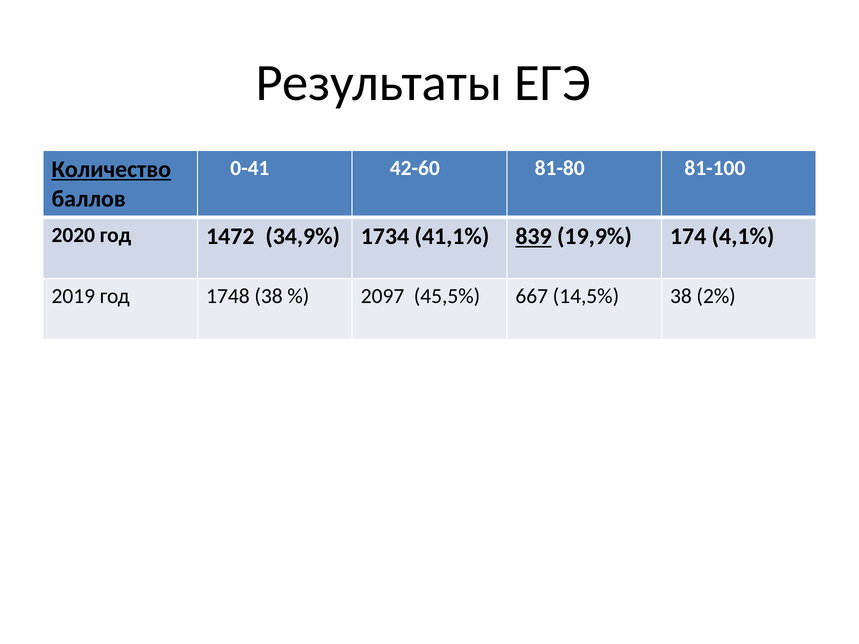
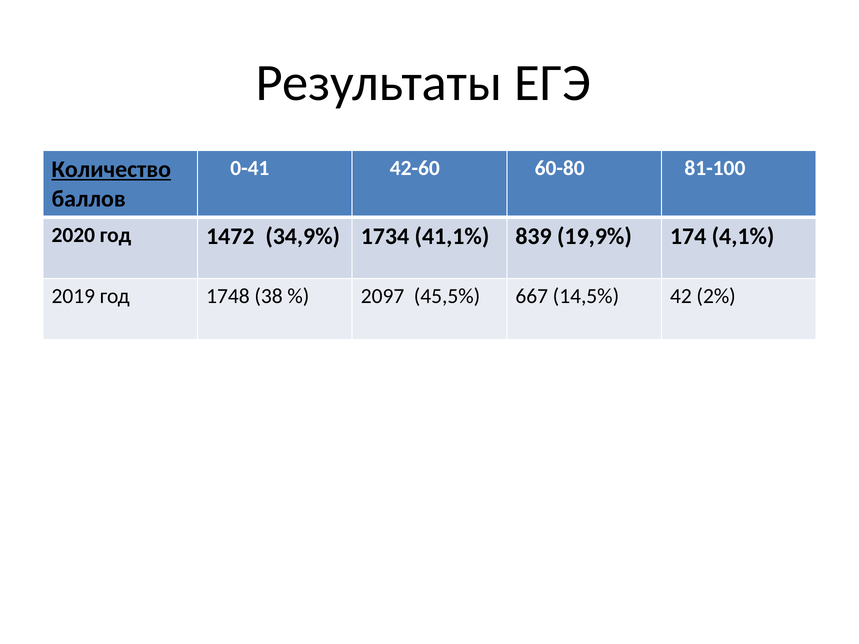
81-80: 81-80 -> 60-80
839 underline: present -> none
14,5% 38: 38 -> 42
